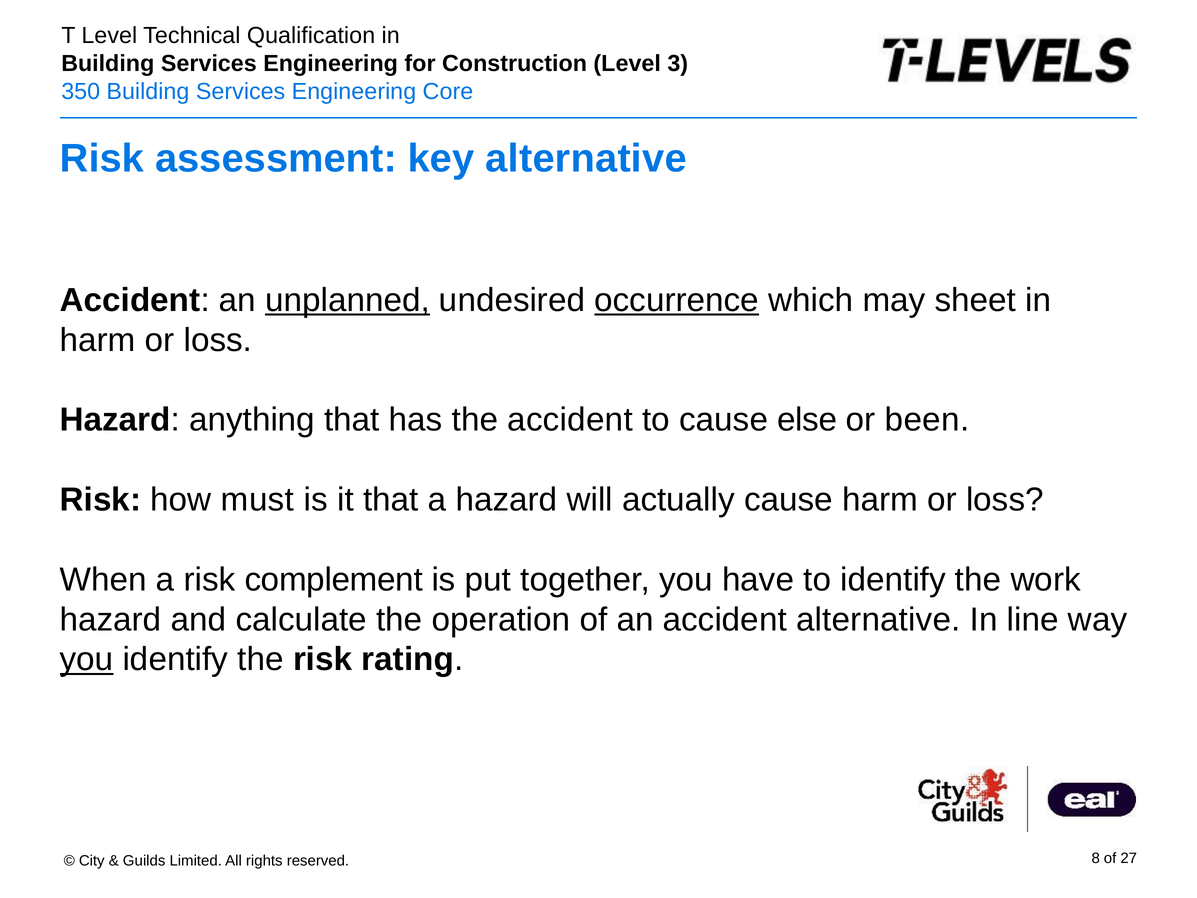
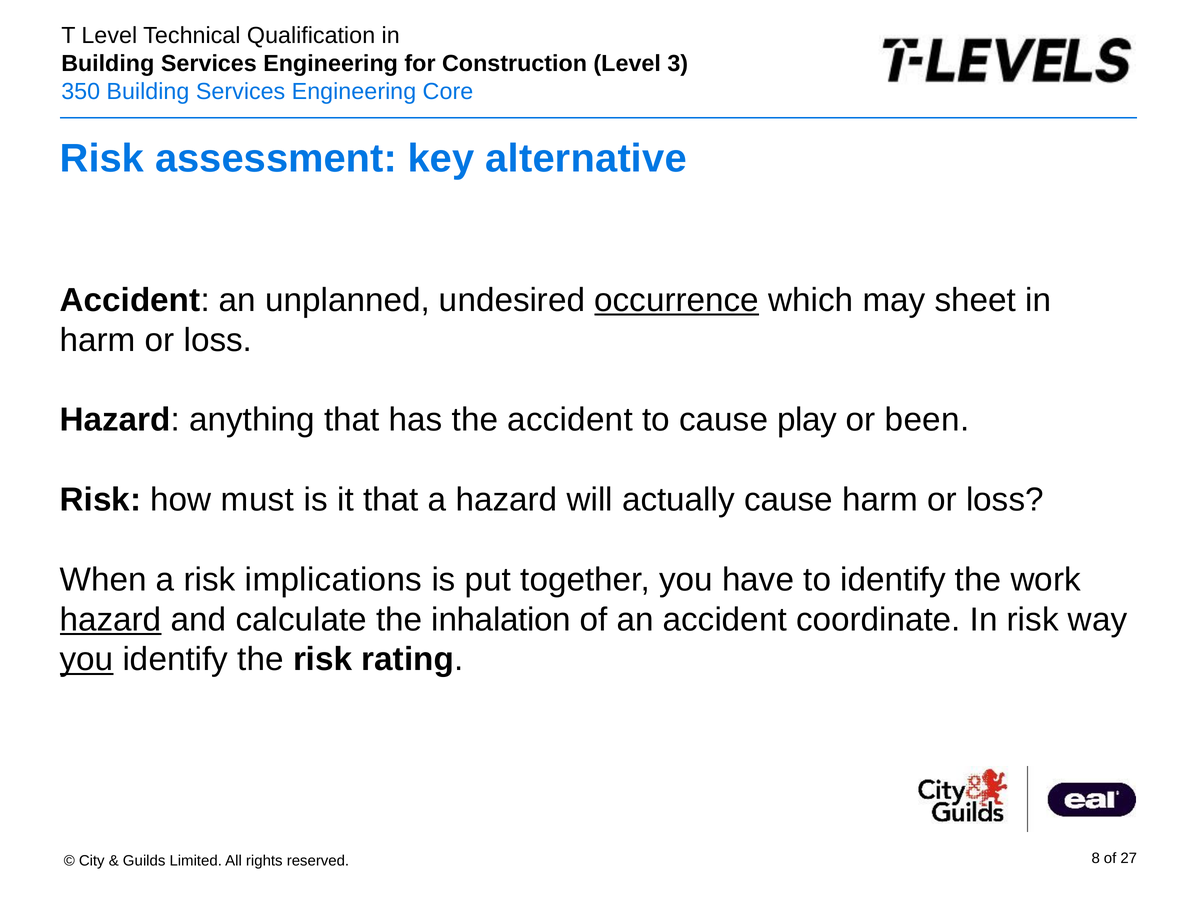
unplanned underline: present -> none
else: else -> play
complement: complement -> implications
hazard at (111, 619) underline: none -> present
operation: operation -> inhalation
accident alternative: alternative -> coordinate
In line: line -> risk
